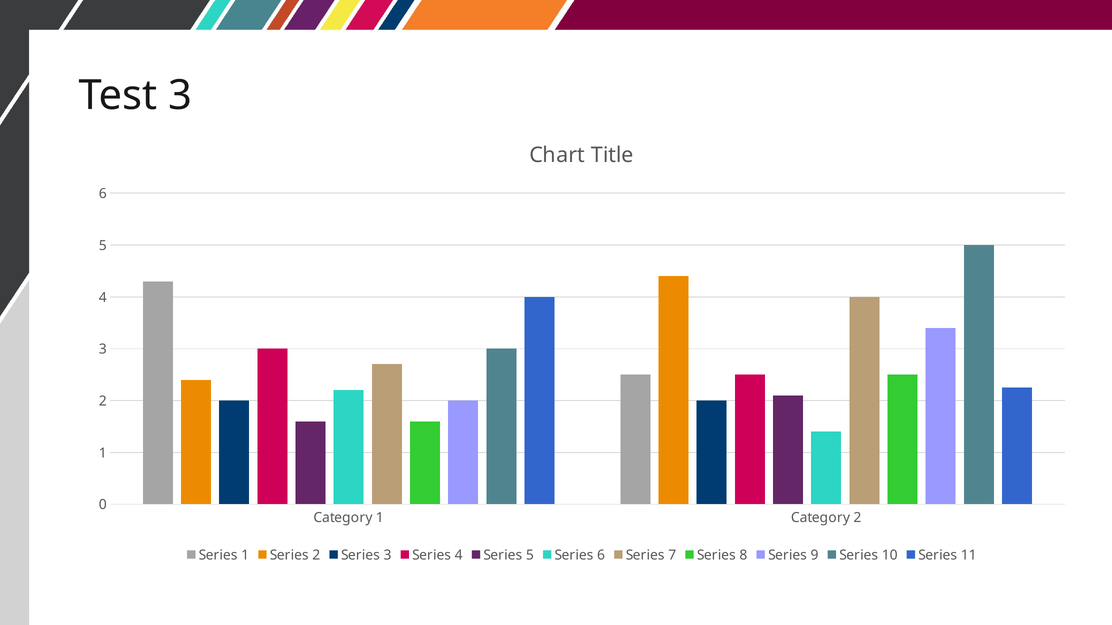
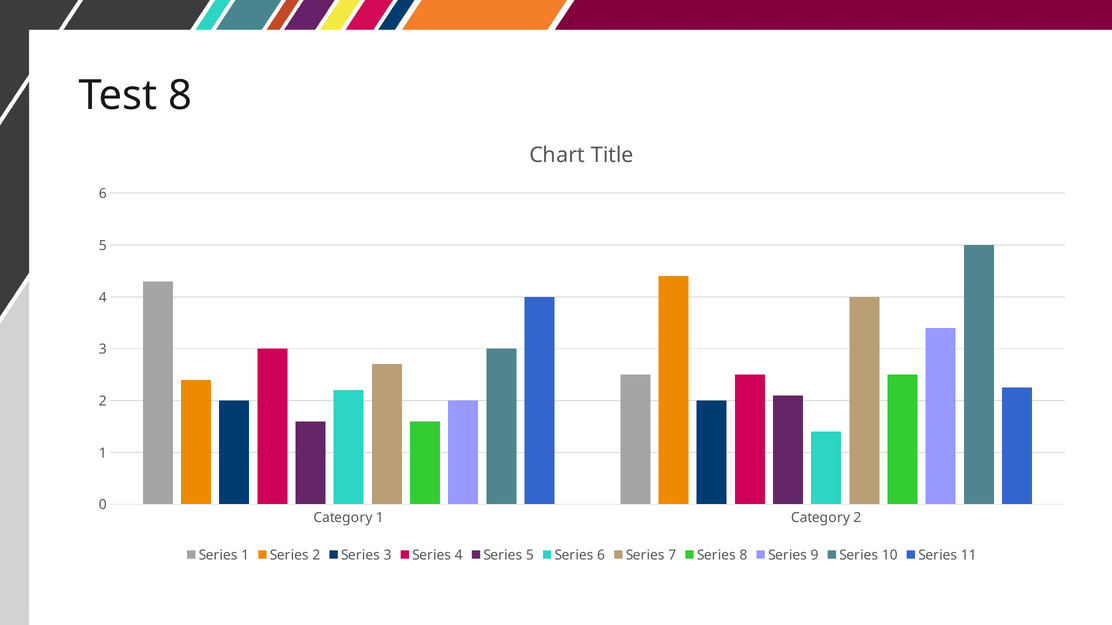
Test 3: 3 -> 8
